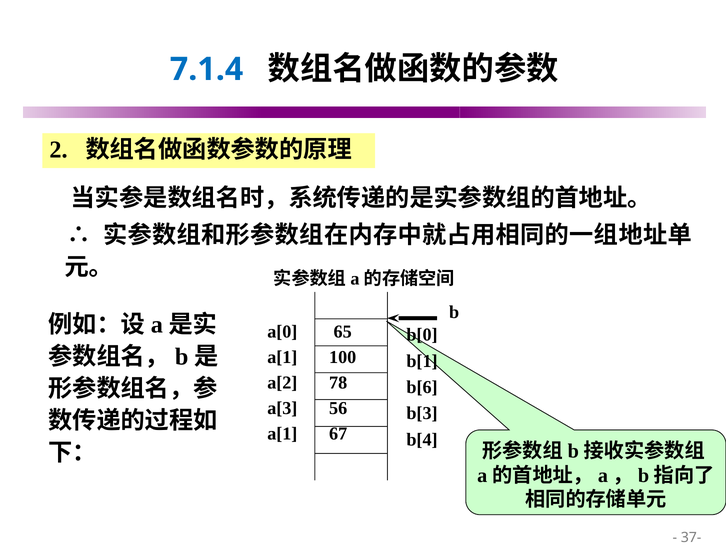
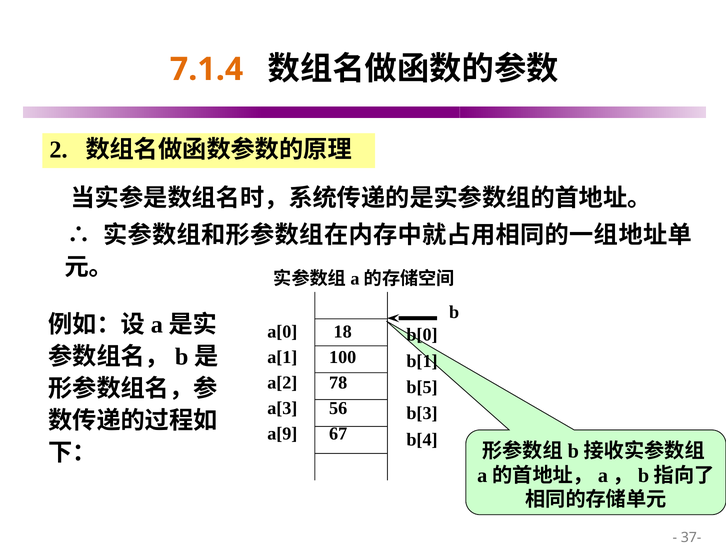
7.1.4 colour: blue -> orange
65: 65 -> 18
b[6: b[6 -> b[5
a[1 at (282, 433): a[1 -> a[9
